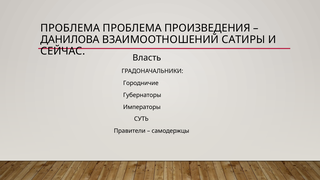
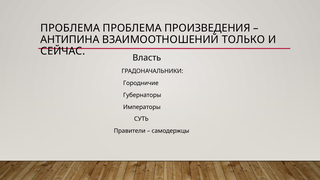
ДАНИЛОВА: ДАНИЛОВА -> АНТИПИНА
САТИРЫ: САТИРЫ -> ТОЛЬКО
